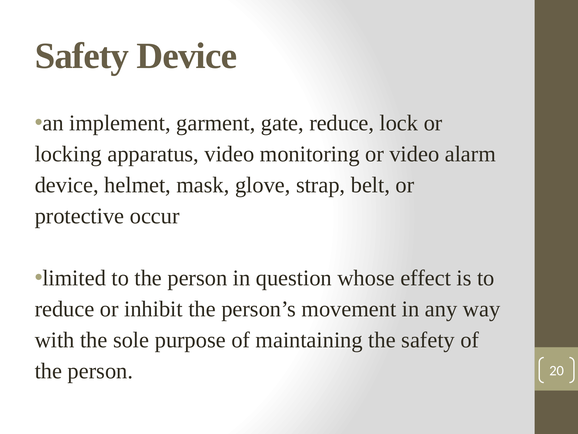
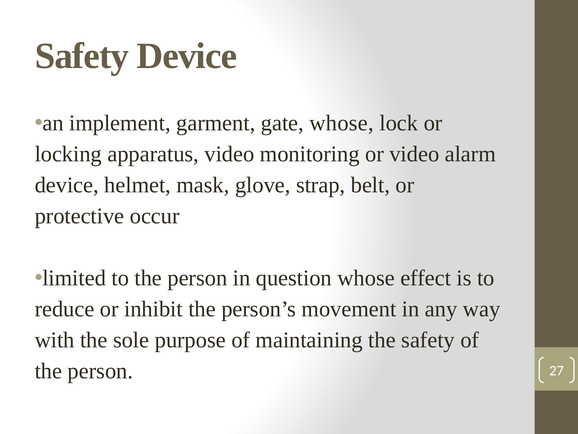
gate reduce: reduce -> whose
20: 20 -> 27
